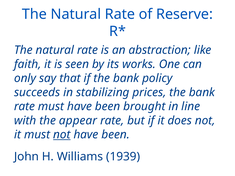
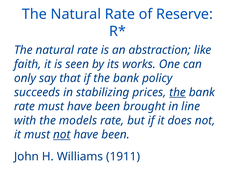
the at (178, 92) underline: none -> present
appear: appear -> models
1939: 1939 -> 1911
